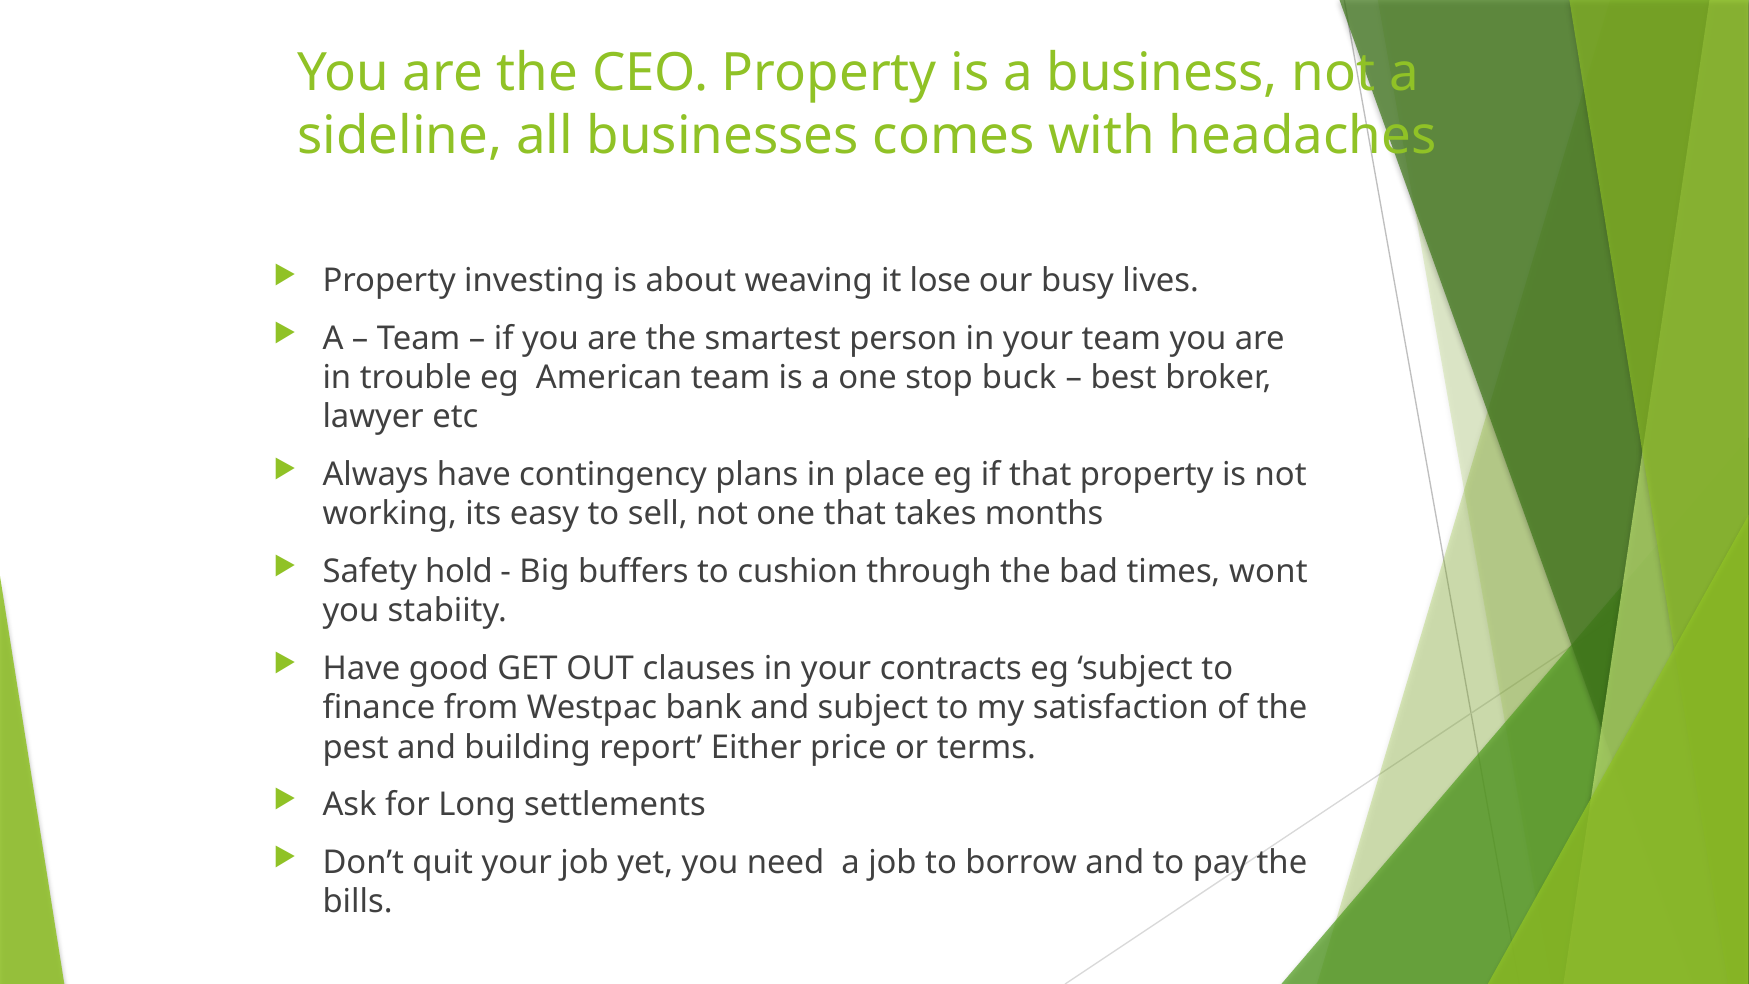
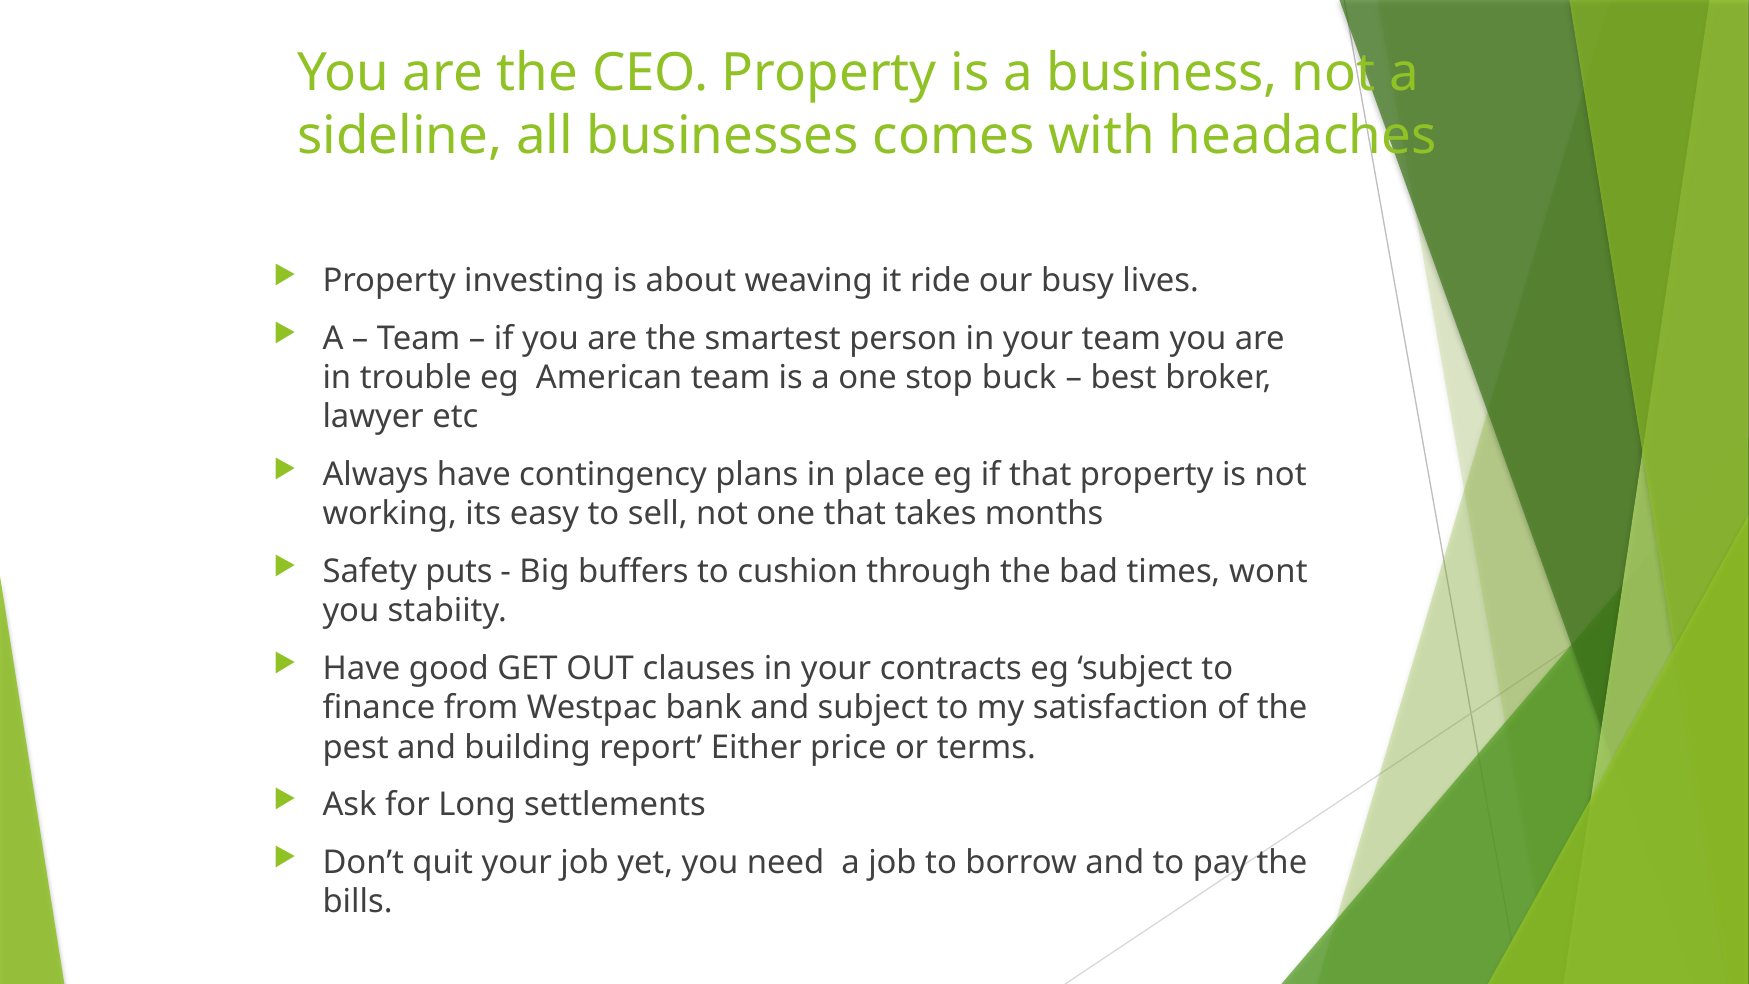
lose: lose -> ride
hold: hold -> puts
